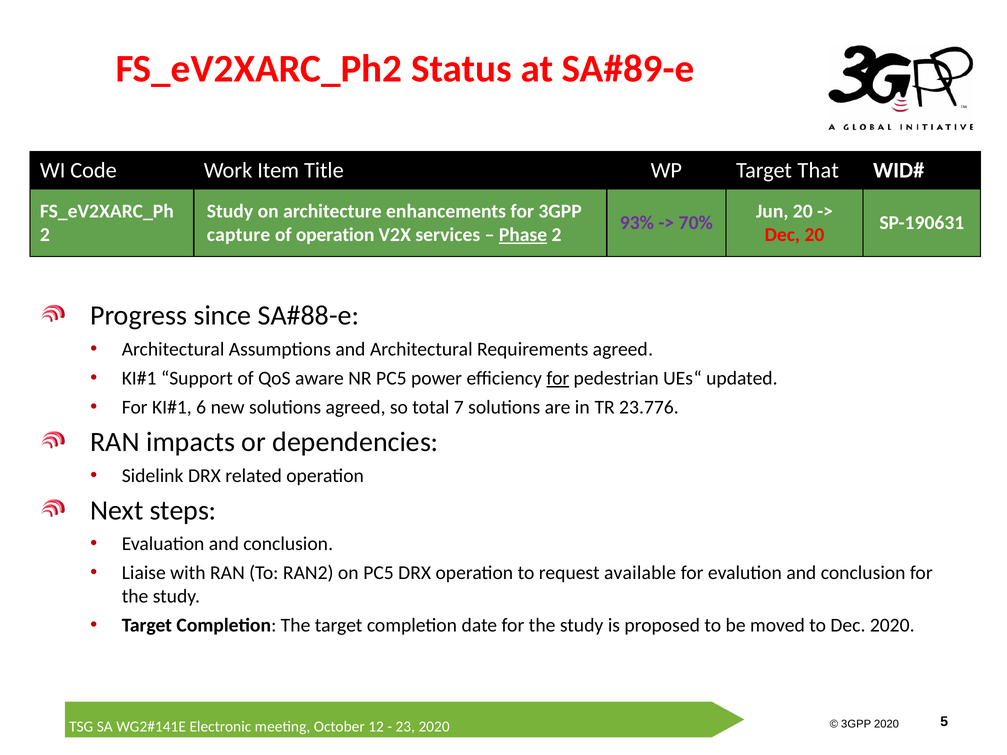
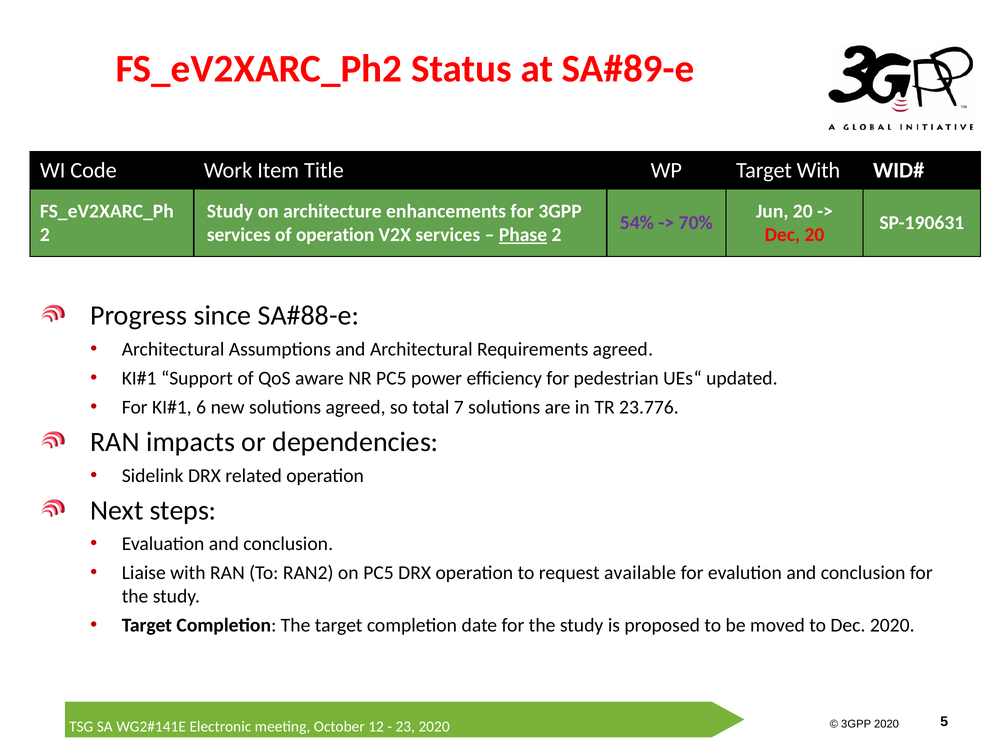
Target That: That -> With
93%: 93% -> 54%
capture at (239, 235): capture -> services
for at (558, 378) underline: present -> none
